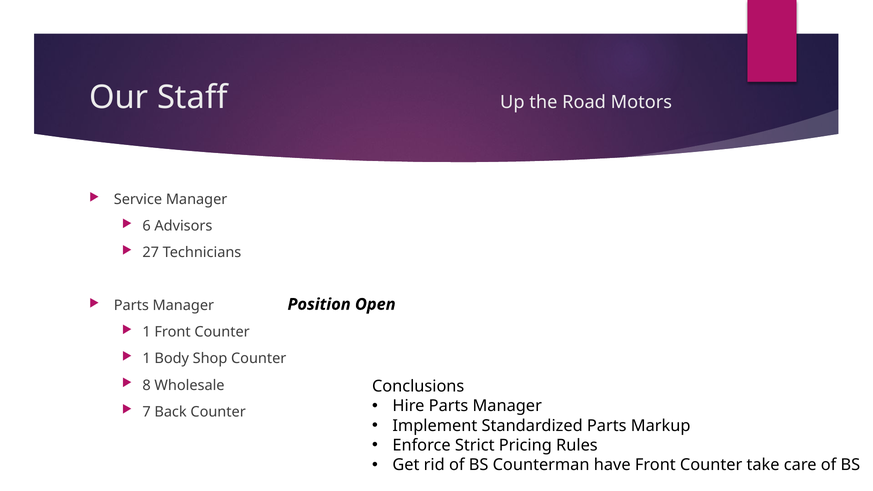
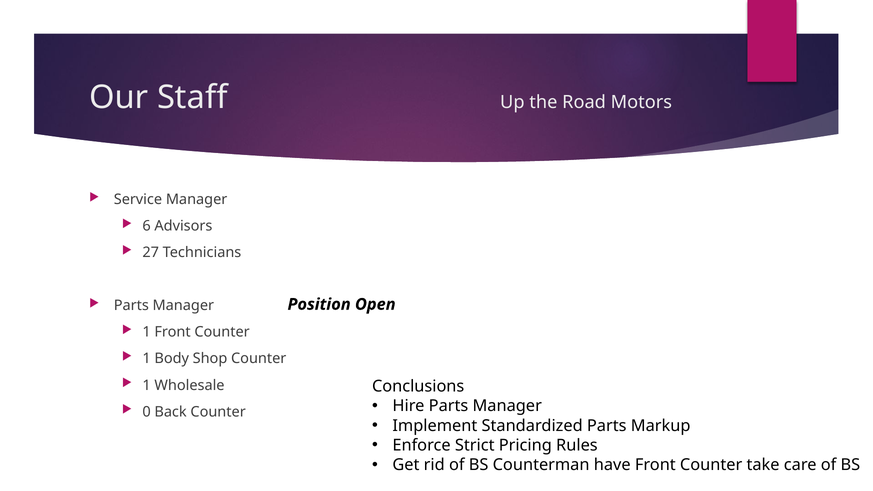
8 at (147, 385): 8 -> 1
7: 7 -> 0
